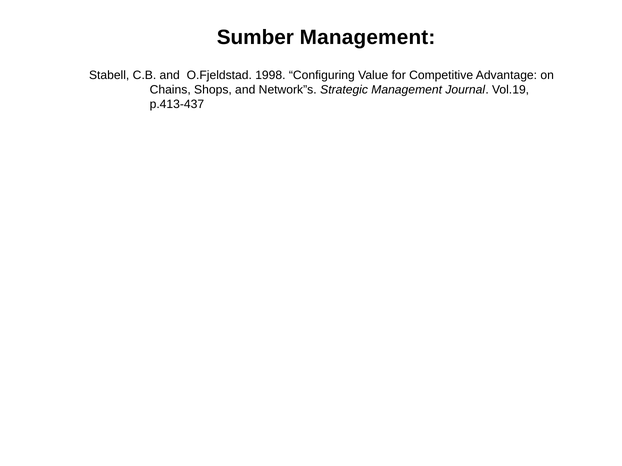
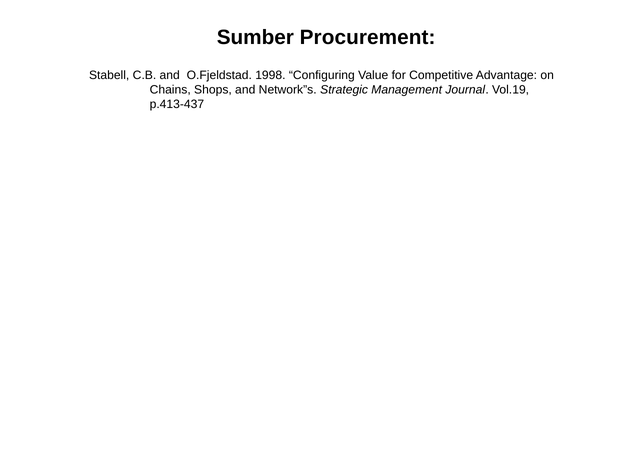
Sumber Management: Management -> Procurement
